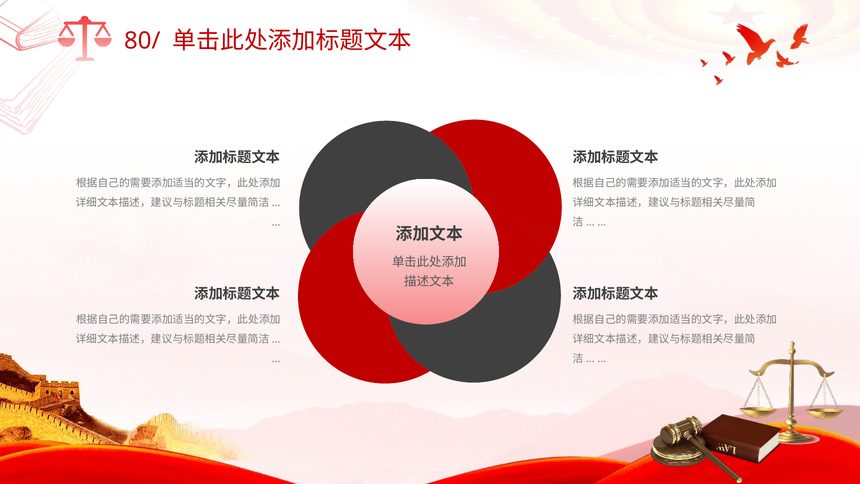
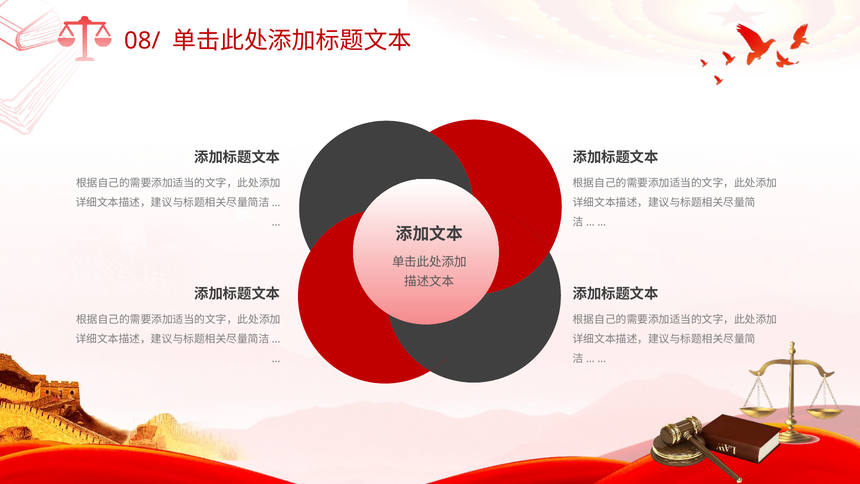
80/: 80/ -> 08/
